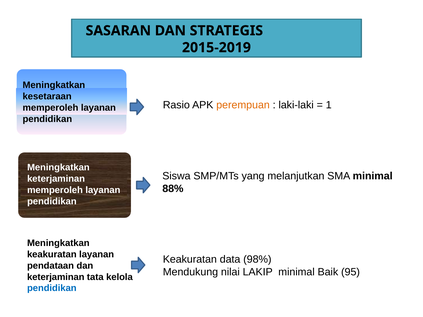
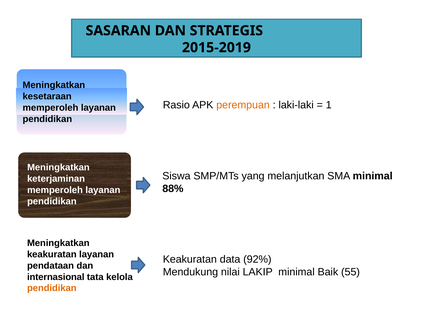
98%: 98% -> 92%
95: 95 -> 55
keterjaminan at (56, 277): keterjaminan -> internasional
pendidikan at (52, 288) colour: blue -> orange
